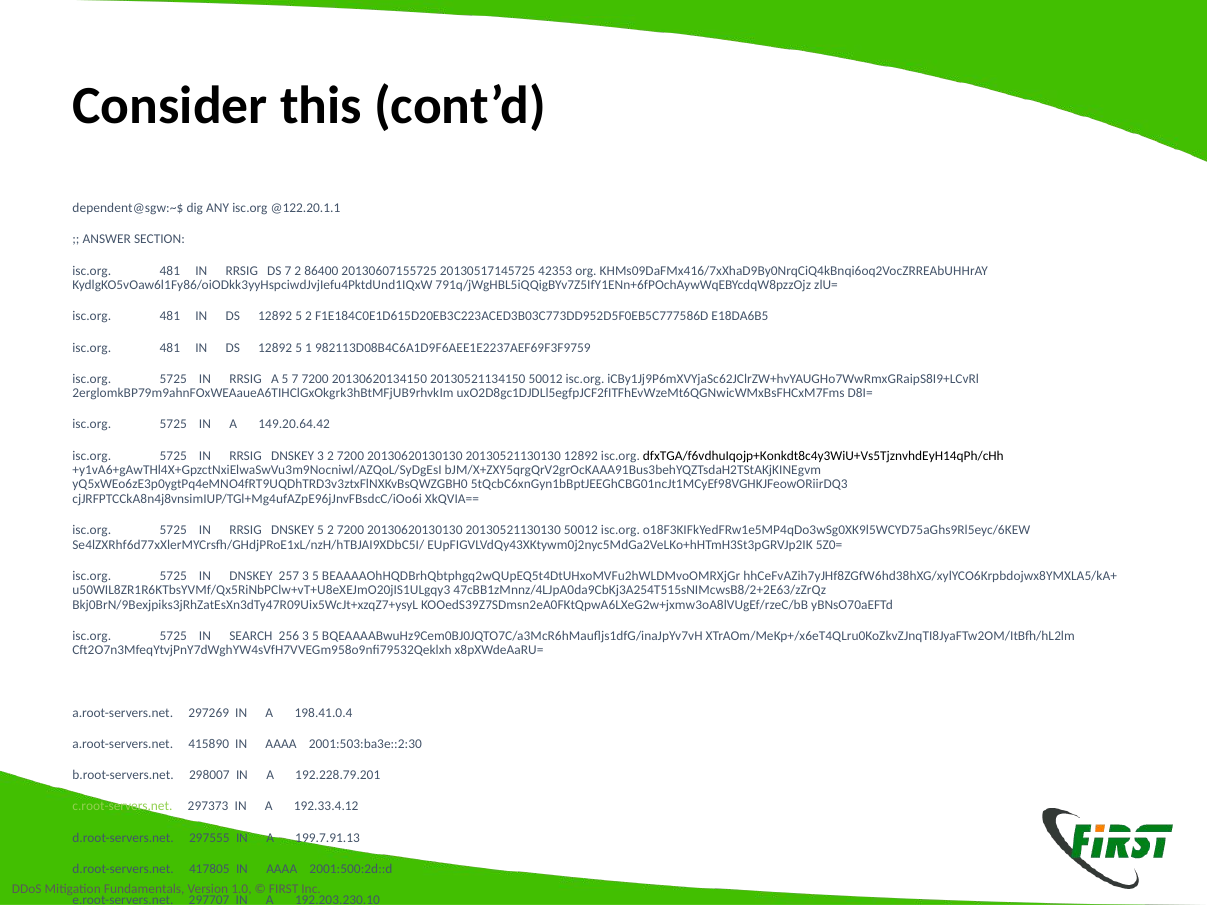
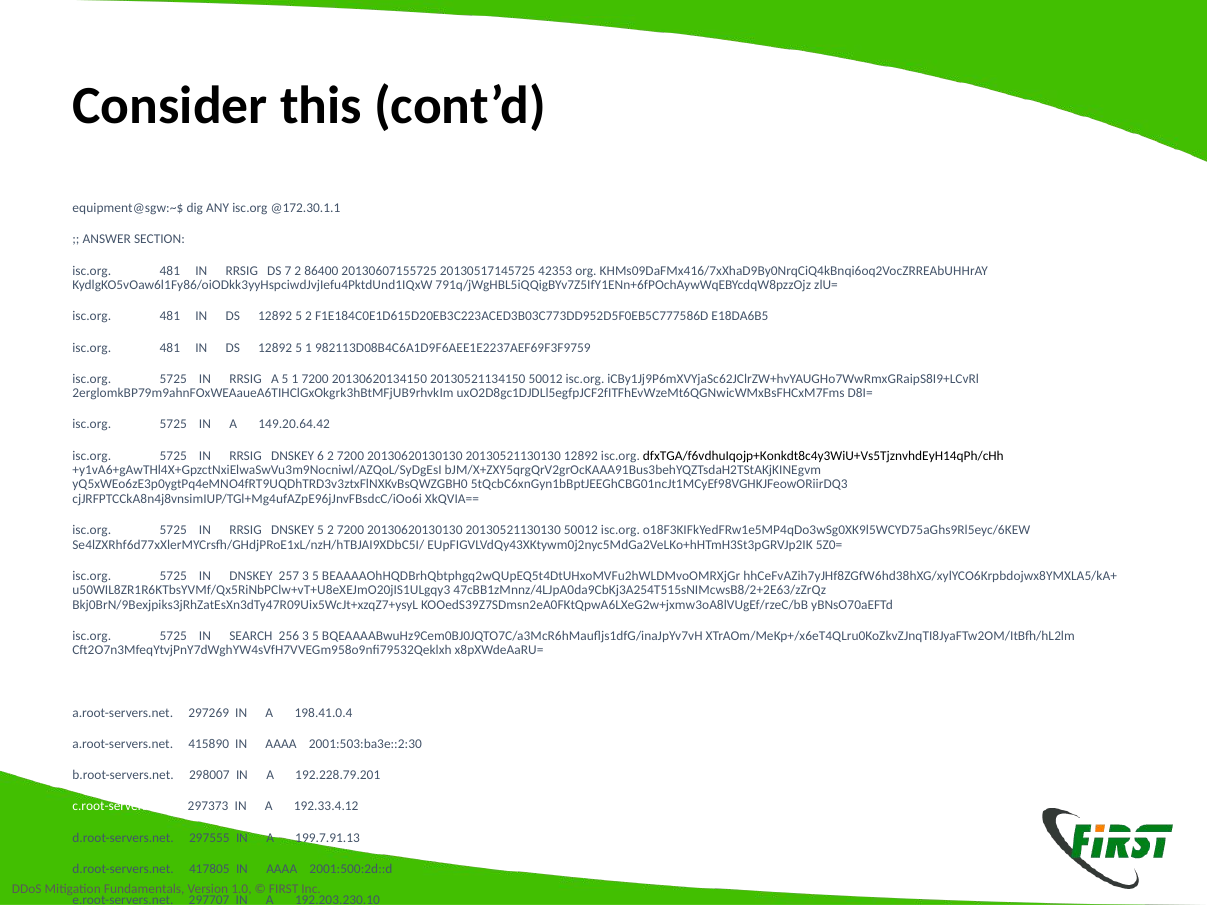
dependent@sgw:~$: dependent@sgw:~$ -> equipment@sgw:~$
@122.20.1.1: @122.20.1.1 -> @172.30.1.1
A 5 7: 7 -> 1
DNSKEY 3: 3 -> 6
c.root-servers.net colour: light green -> white
